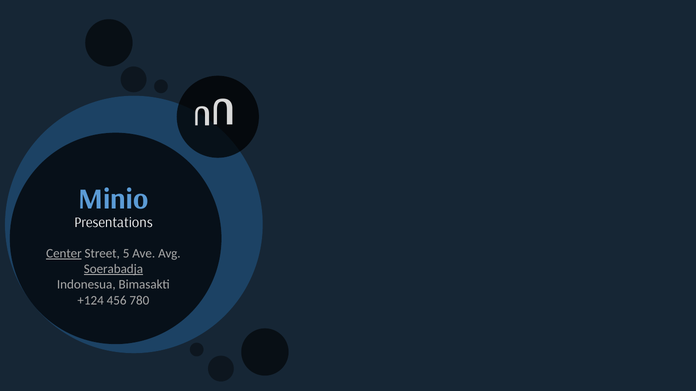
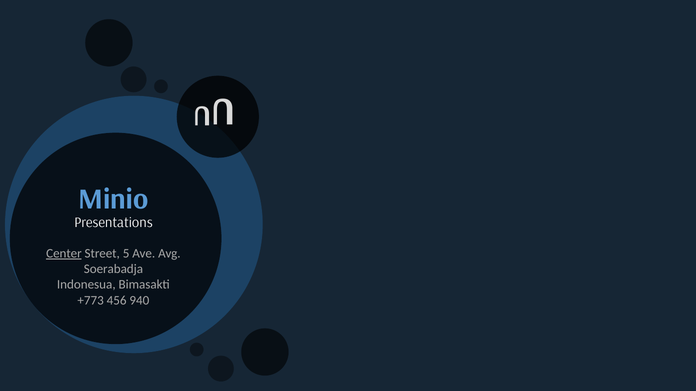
Soerabadja underline: present -> none
+124: +124 -> +773
780: 780 -> 940
